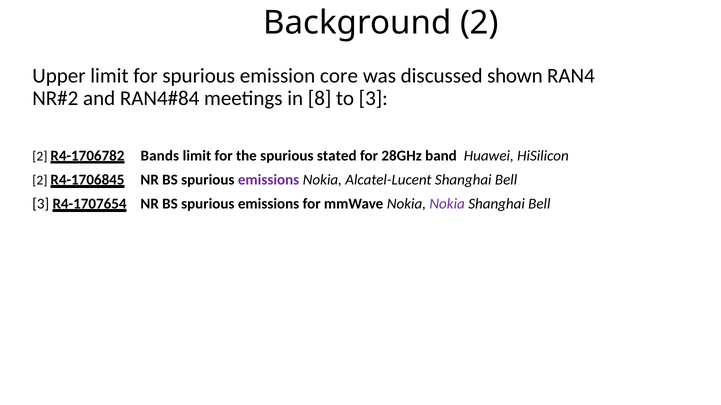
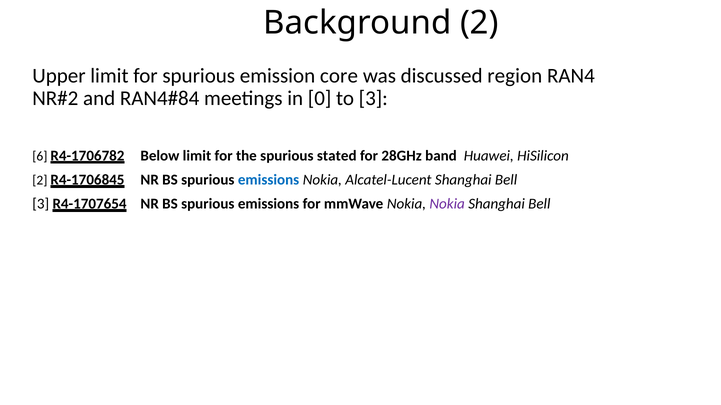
shown: shown -> region
8: 8 -> 0
2 at (40, 157): 2 -> 6
Bands: Bands -> Below
emissions at (269, 180) colour: purple -> blue
